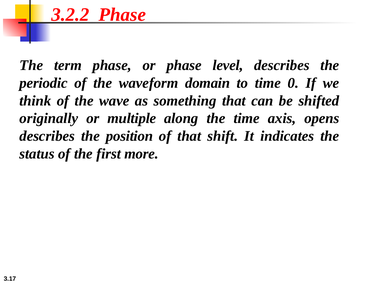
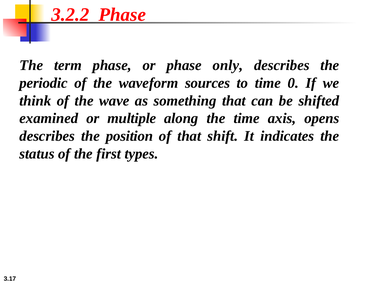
level: level -> only
domain: domain -> sources
originally: originally -> examined
more: more -> types
